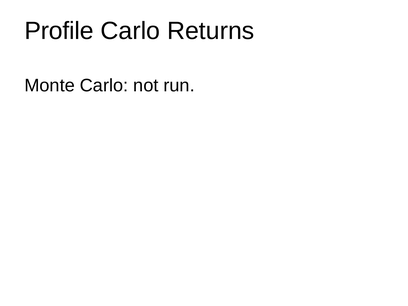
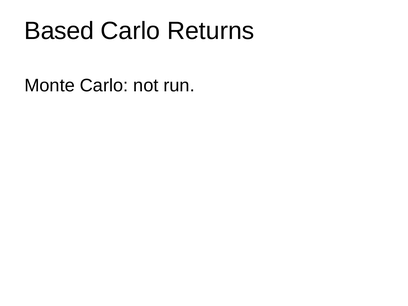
Profile: Profile -> Based
